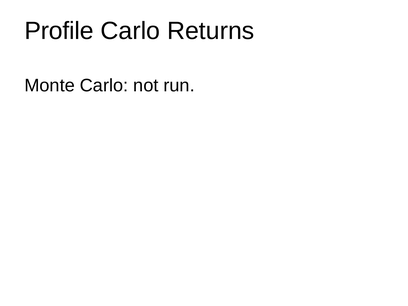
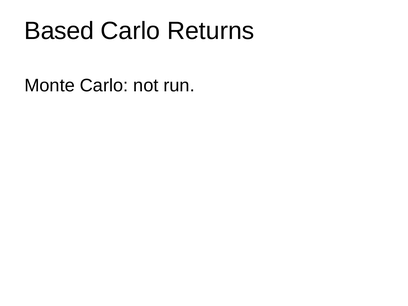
Profile: Profile -> Based
